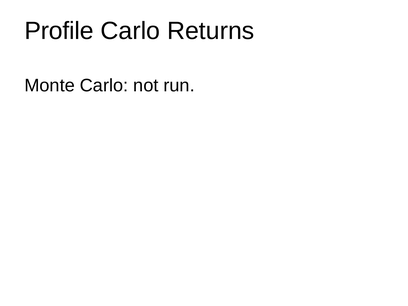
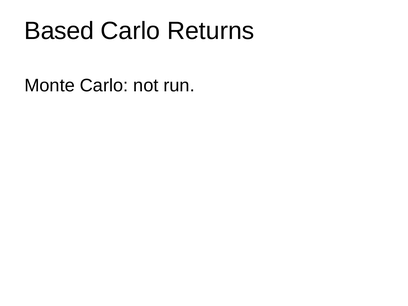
Profile: Profile -> Based
